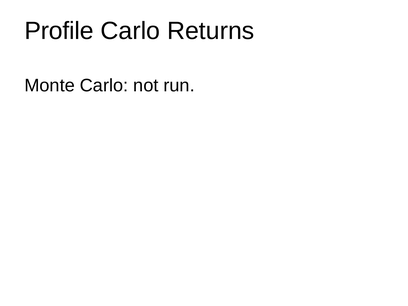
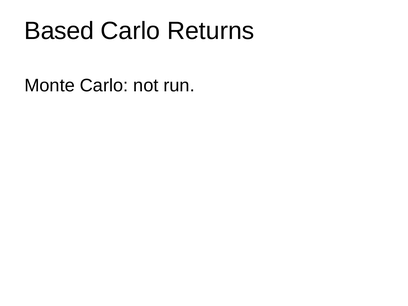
Profile: Profile -> Based
